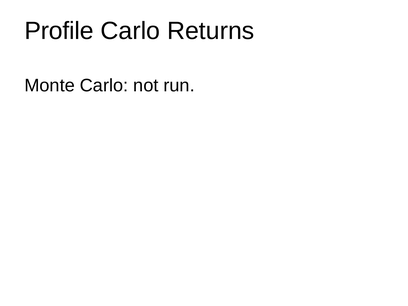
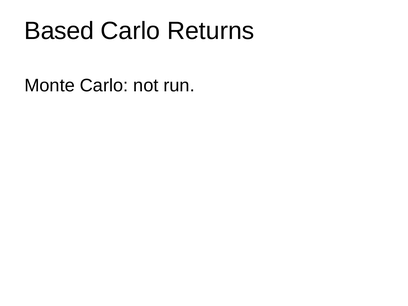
Profile: Profile -> Based
